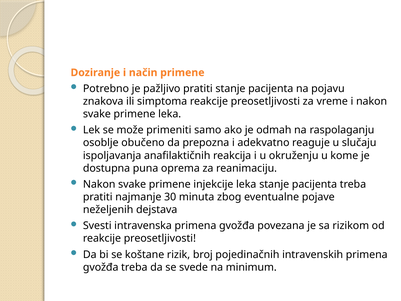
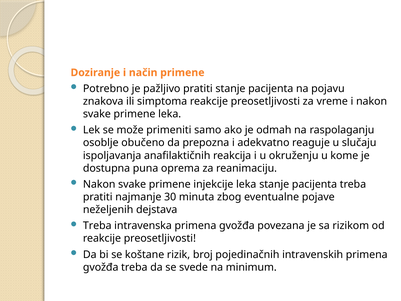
Svesti at (97, 226): Svesti -> Treba
